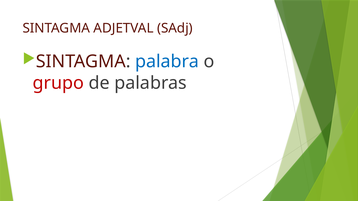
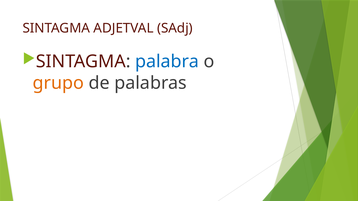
grupo colour: red -> orange
